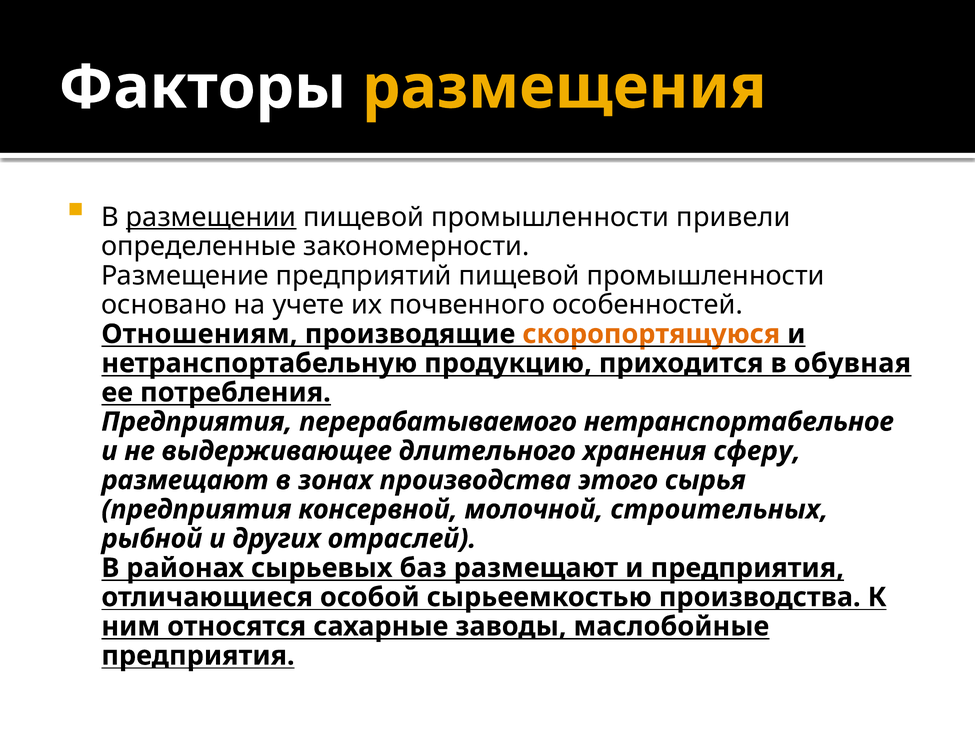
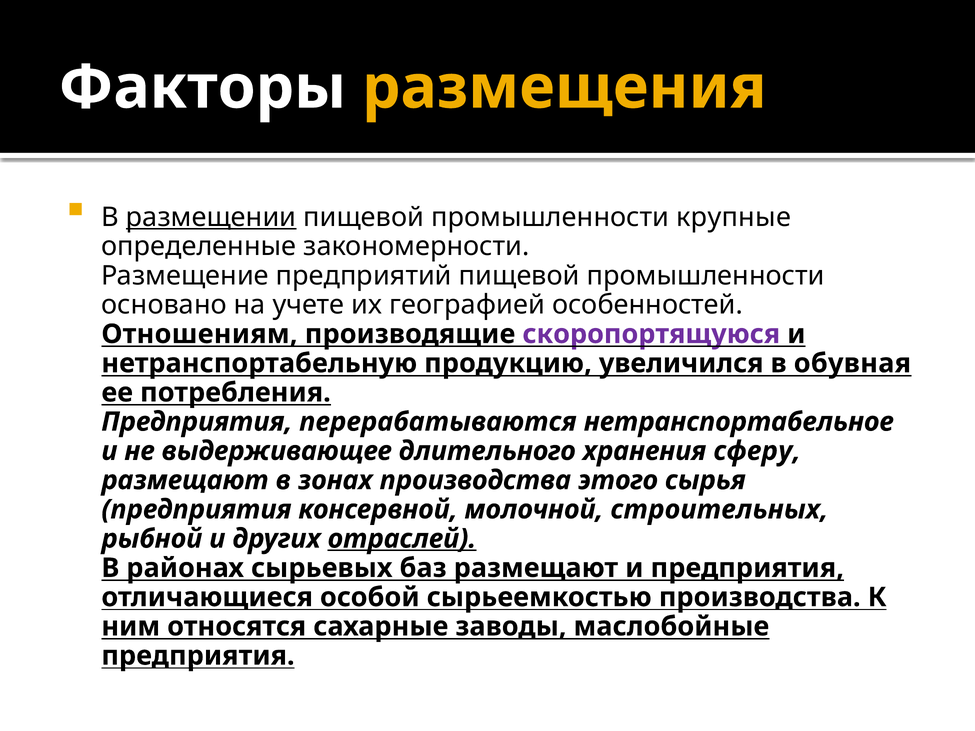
привели: привели -> крупные
почвенного: почвенного -> географией
скоропортящуюся colour: orange -> purple
приходится: приходится -> увеличился
перерабатываемого: перерабатываемого -> перерабатываются
отраслей underline: none -> present
